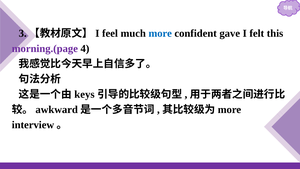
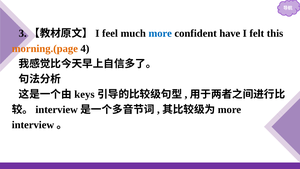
gave: gave -> have
morning.(page colour: purple -> orange
awkward at (57, 109): awkward -> interview
